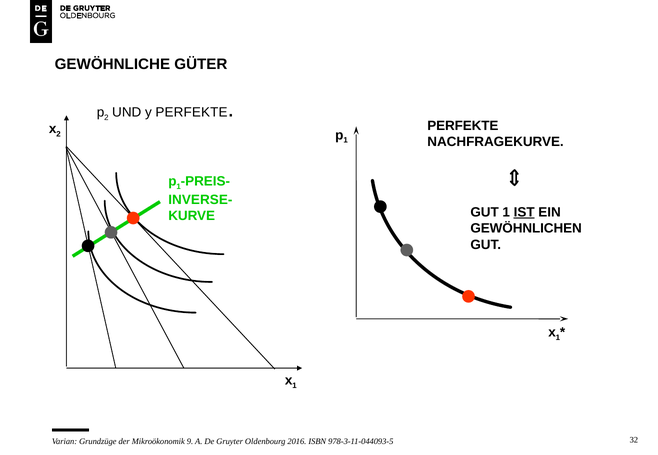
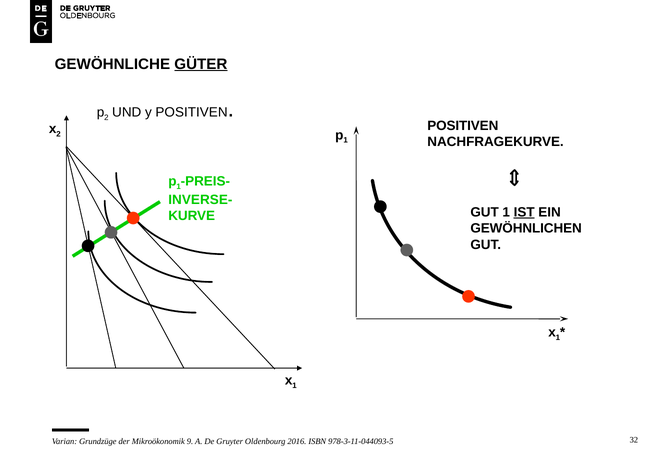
GÜTER underline: none -> present
y PERFEKTE: PERFEKTE -> POSITIVEN
PERFEKTE at (463, 126): PERFEKTE -> POSITIVEN
